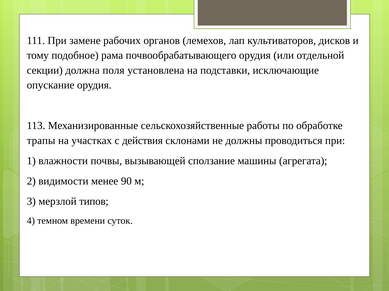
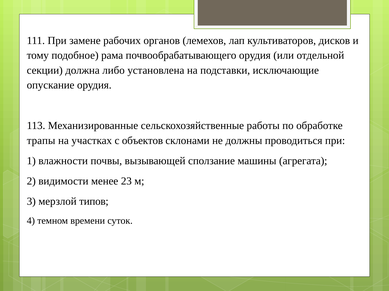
поля: поля -> либо
действия: действия -> объектов
90: 90 -> 23
